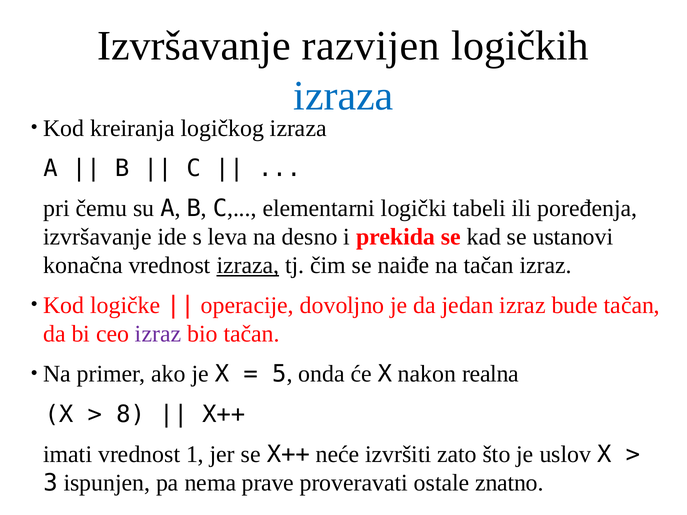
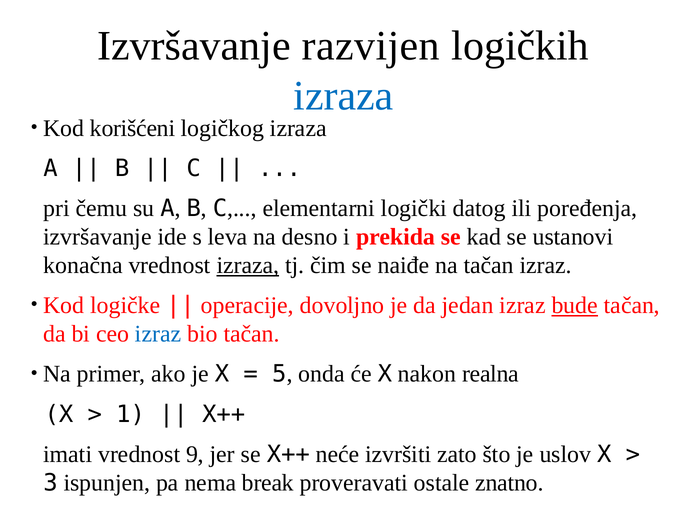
kreiranja: kreiranja -> korišćeni
tabeli: tabeli -> datog
bude underline: none -> present
izraz at (158, 334) colour: purple -> blue
8: 8 -> 1
1: 1 -> 9
prave: prave -> break
